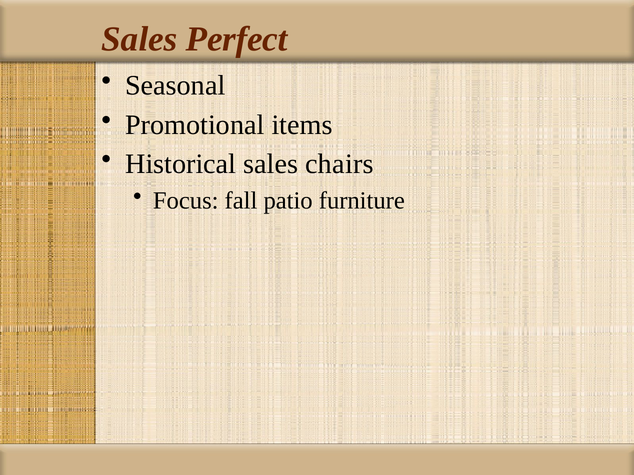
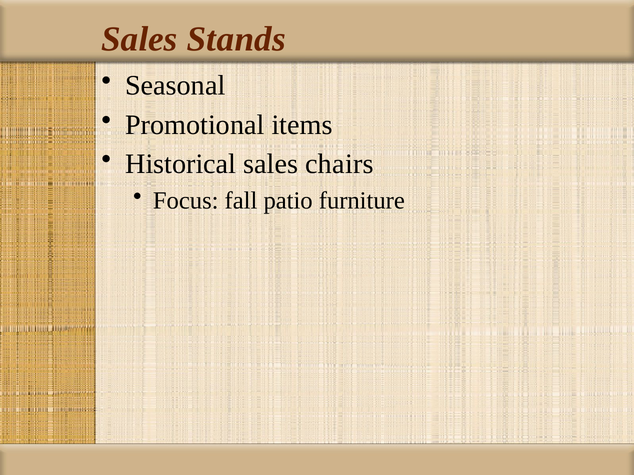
Perfect: Perfect -> Stands
